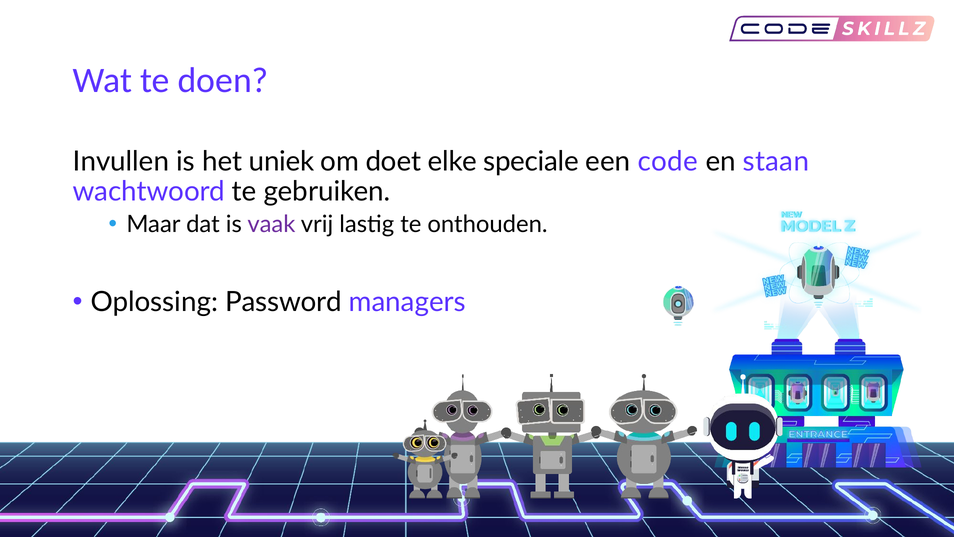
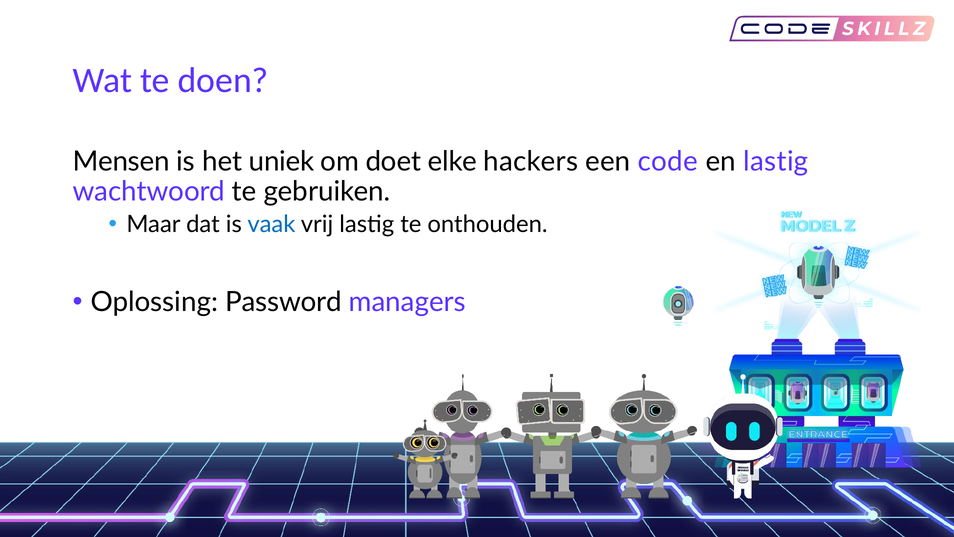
Invullen: Invullen -> Mensen
speciale: speciale -> hackers
en staan: staan -> lastig
vaak colour: purple -> blue
